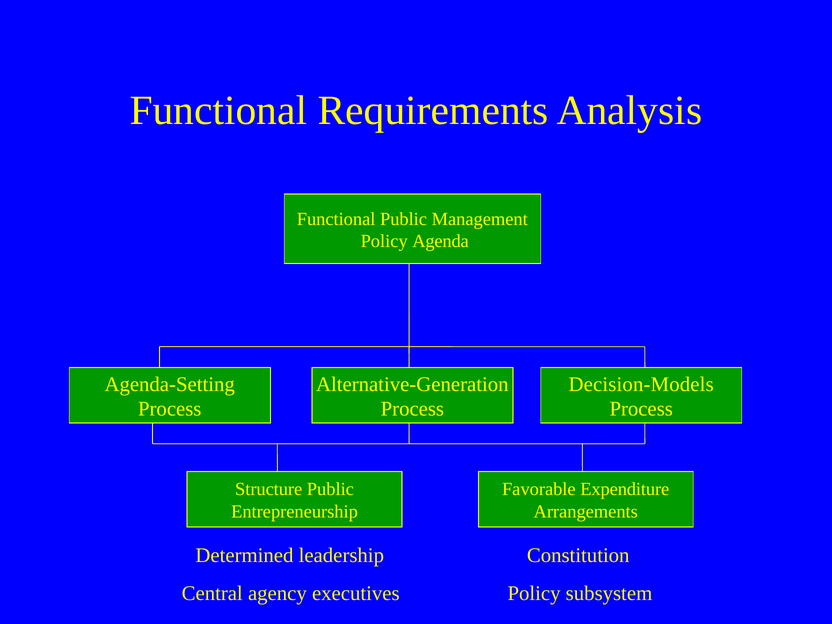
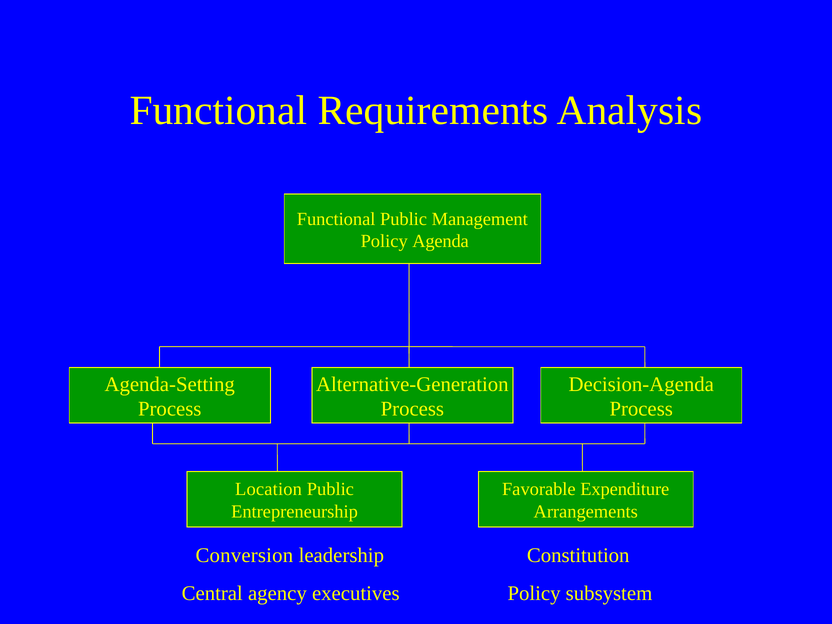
Decision-Models: Decision-Models -> Decision-Agenda
Structure: Structure -> Location
Determined: Determined -> Conversion
